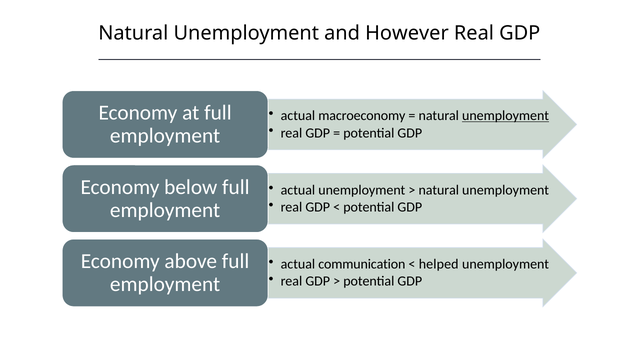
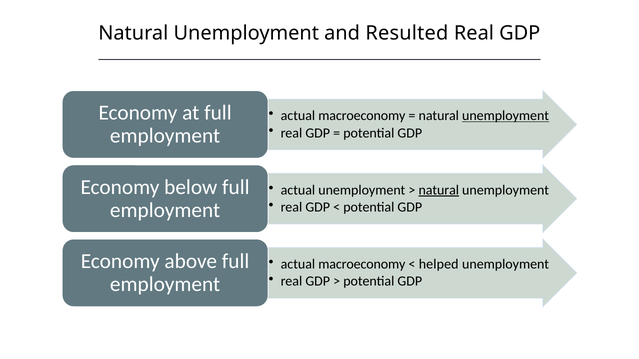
However: However -> Resulted
natural at (439, 190) underline: none -> present
communication at (362, 265): communication -> macroeconomy
